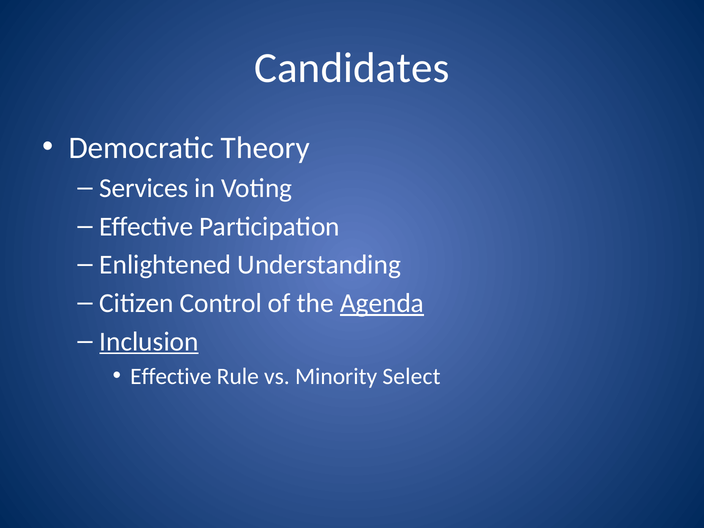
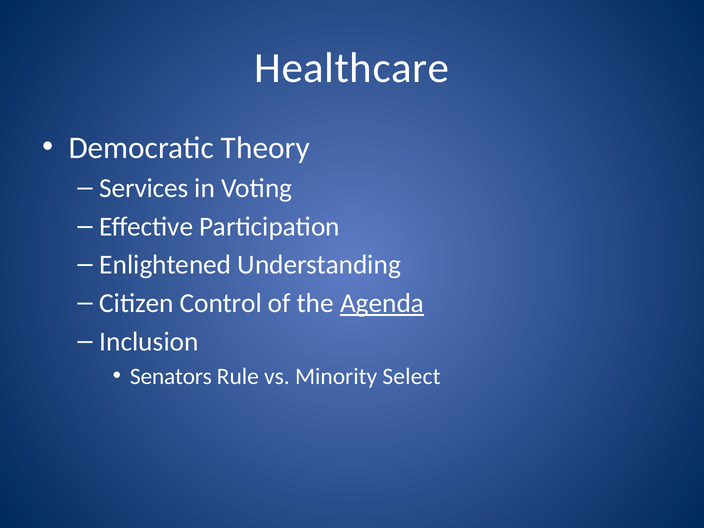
Candidates: Candidates -> Healthcare
Inclusion underline: present -> none
Effective at (171, 376): Effective -> Senators
